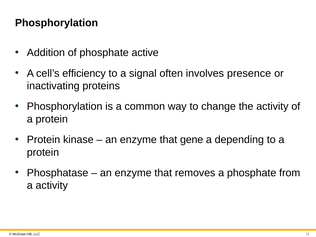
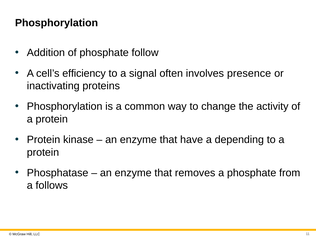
active: active -> follow
gene: gene -> have
a activity: activity -> follows
